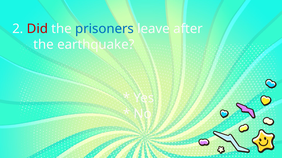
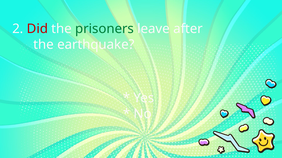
prisoners colour: blue -> green
